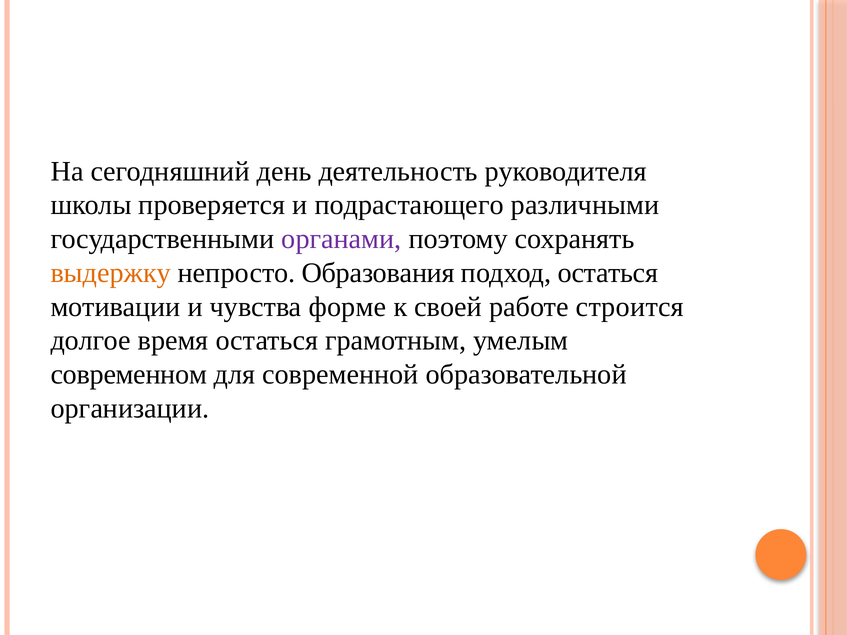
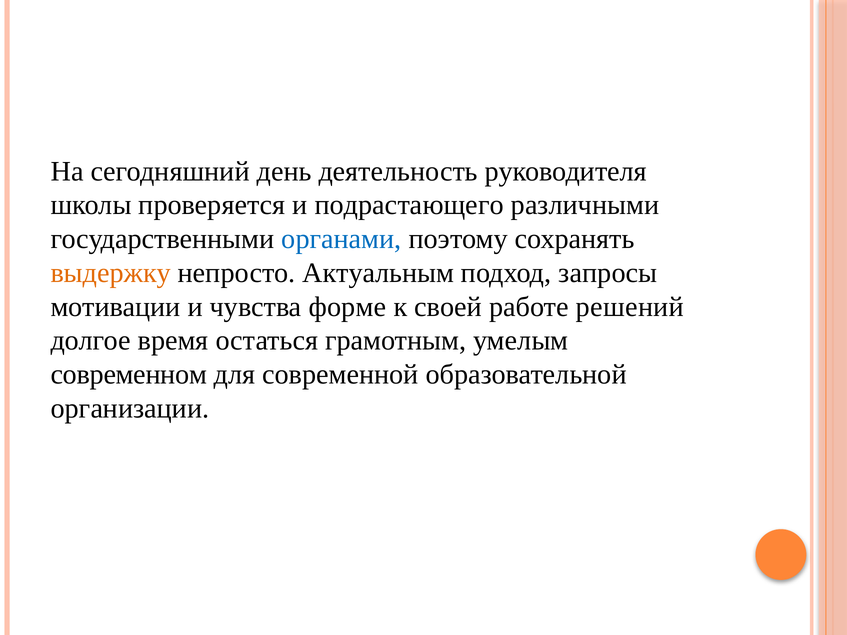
органами colour: purple -> blue
Образования: Образования -> Актуальным
подход остаться: остаться -> запросы
строится: строится -> решений
